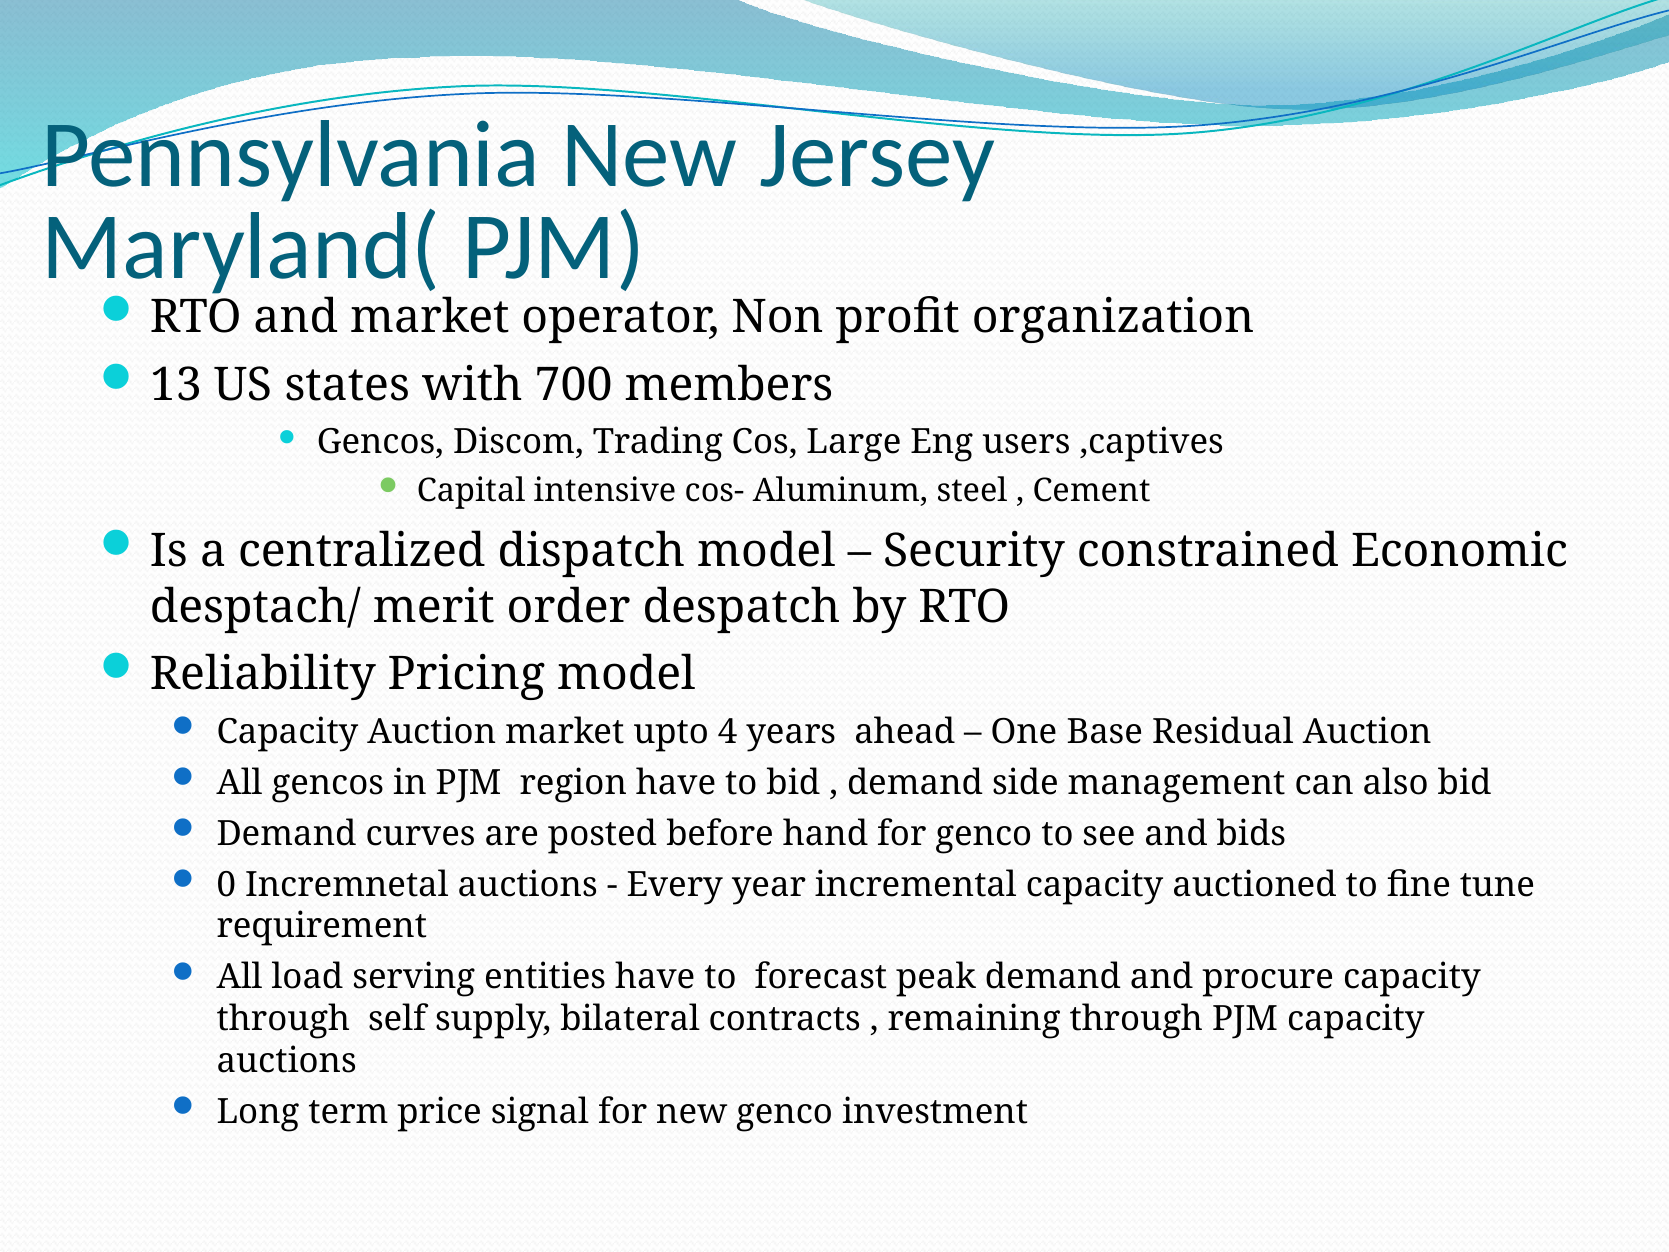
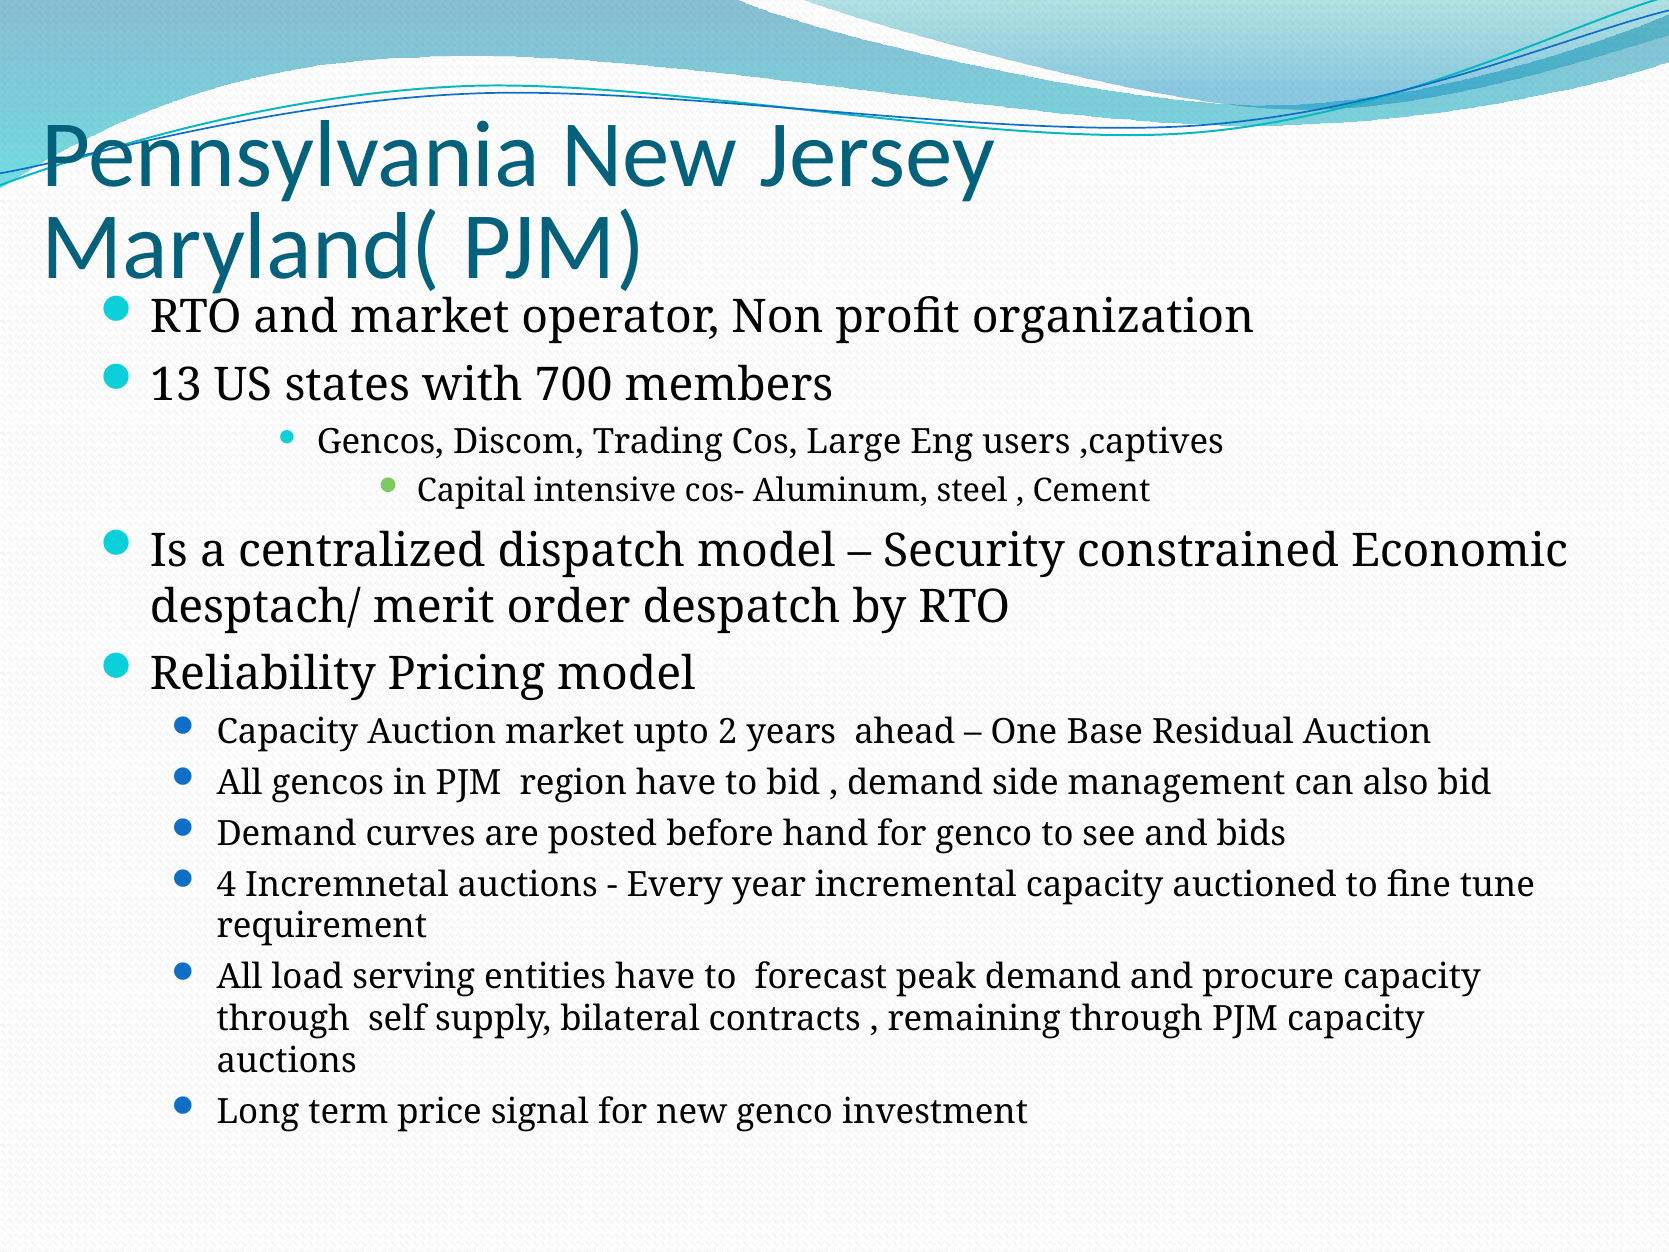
4: 4 -> 2
0: 0 -> 4
